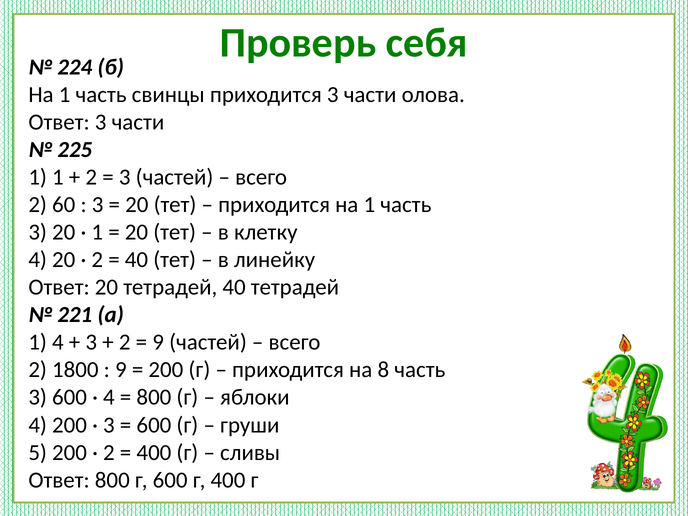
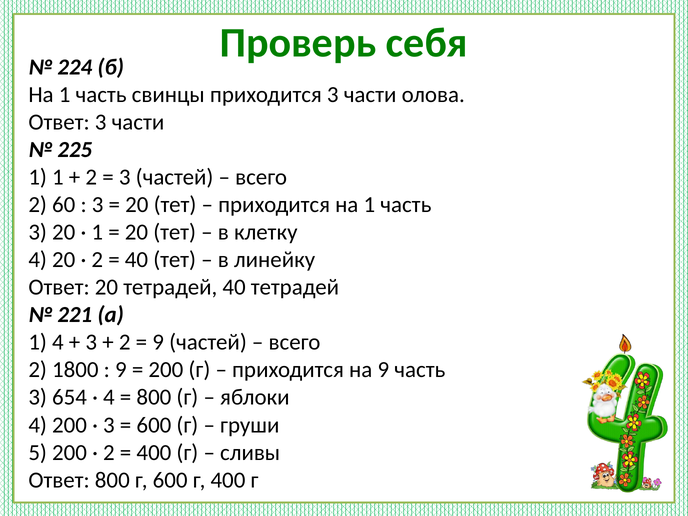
на 8: 8 -> 9
3 600: 600 -> 654
